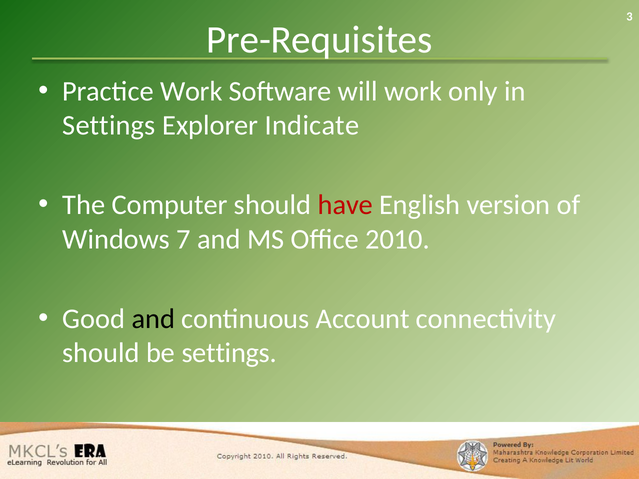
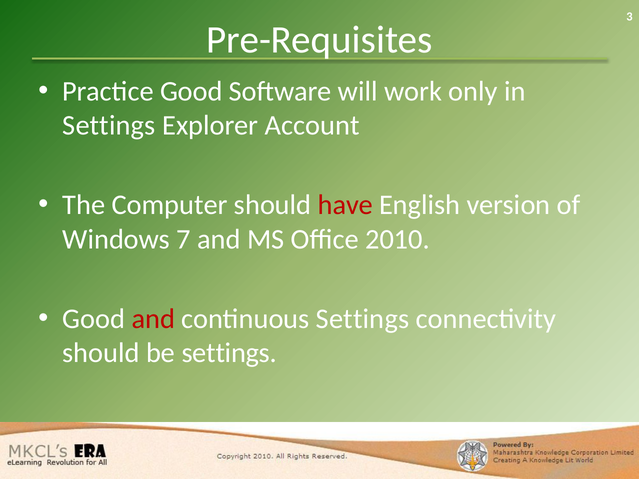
Practice Work: Work -> Good
Indicate: Indicate -> Account
and at (153, 319) colour: black -> red
continuous Account: Account -> Settings
